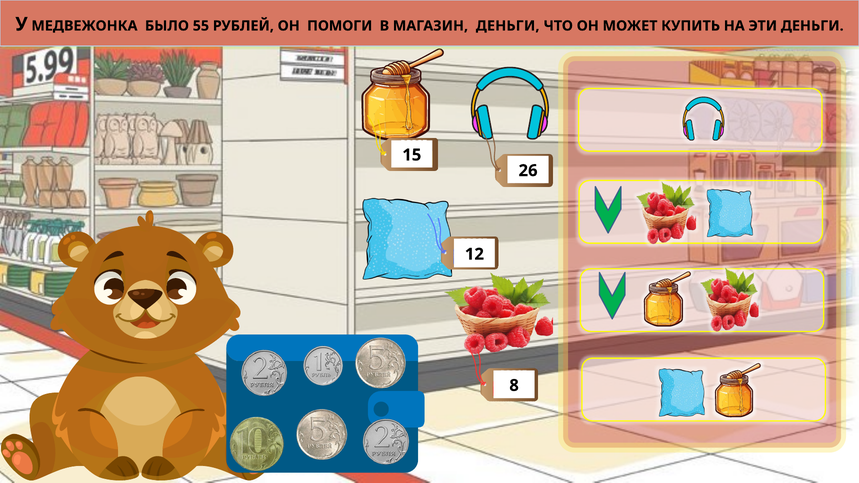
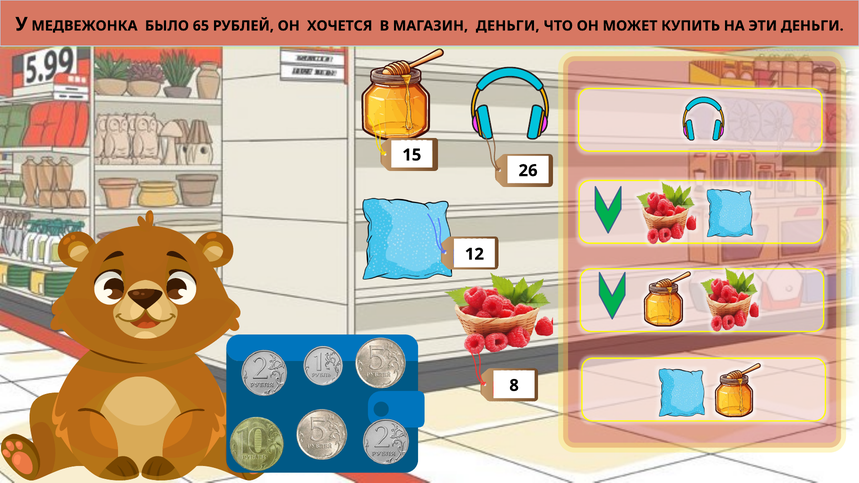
55: 55 -> 65
ПОМОГИ: ПОМОГИ -> ХОЧЕТСЯ
